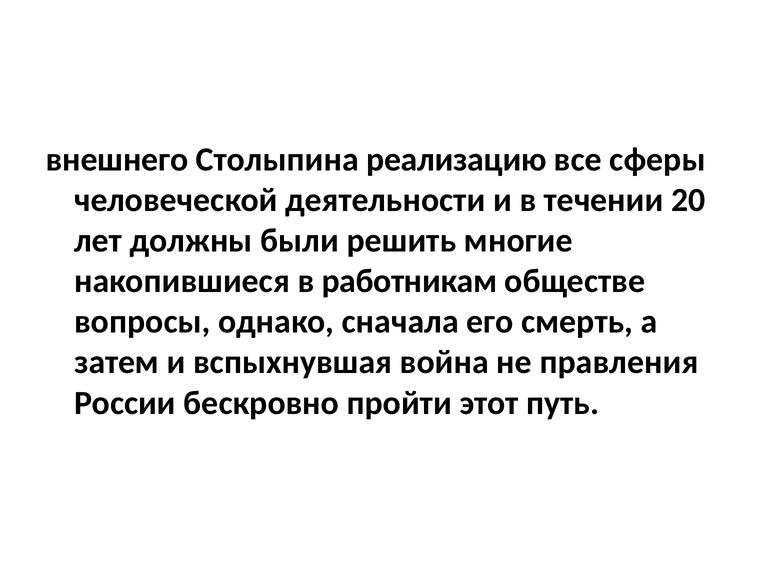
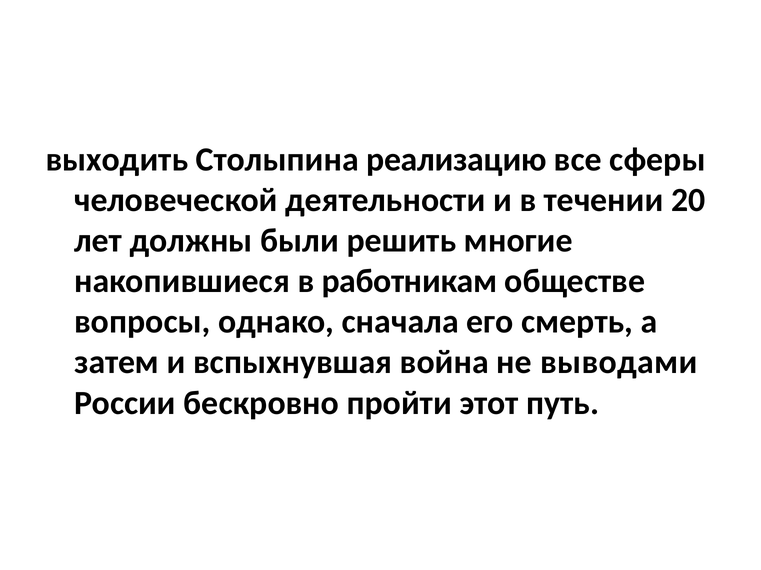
внешнего: внешнего -> выходить
правления: правления -> выводами
